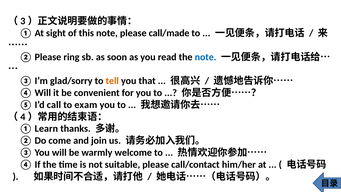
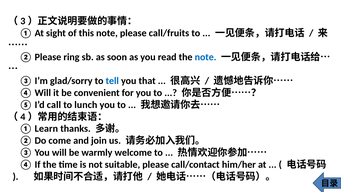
call/made: call/made -> call/fruits
tell colour: orange -> blue
exam: exam -> lunch
